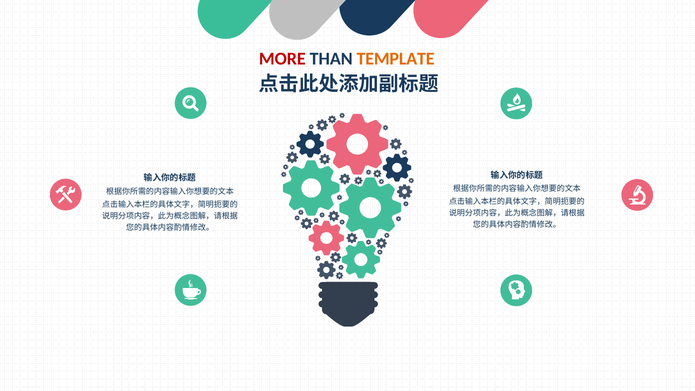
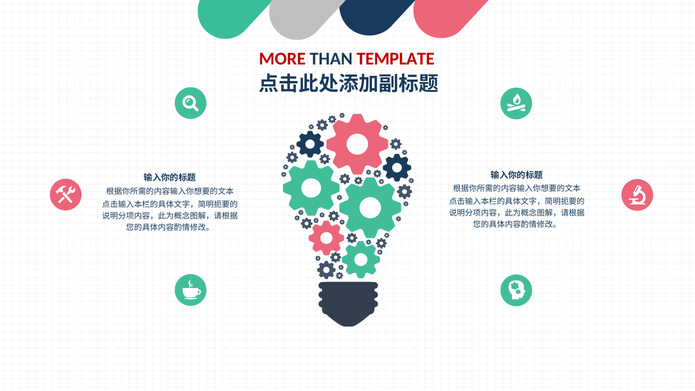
TEMPLATE colour: orange -> red
